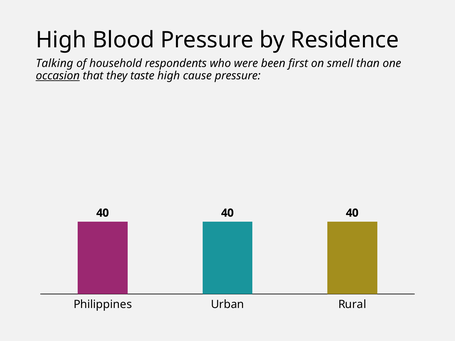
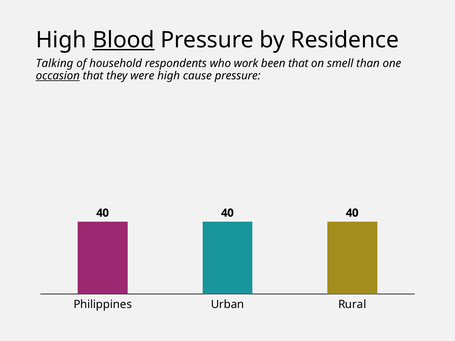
Blood underline: none -> present
were: were -> work
been first: first -> that
taste: taste -> were
